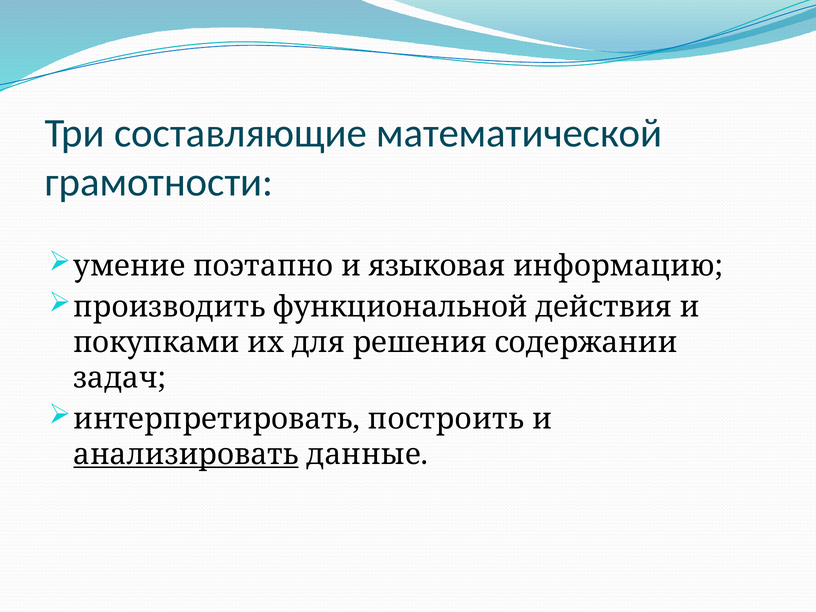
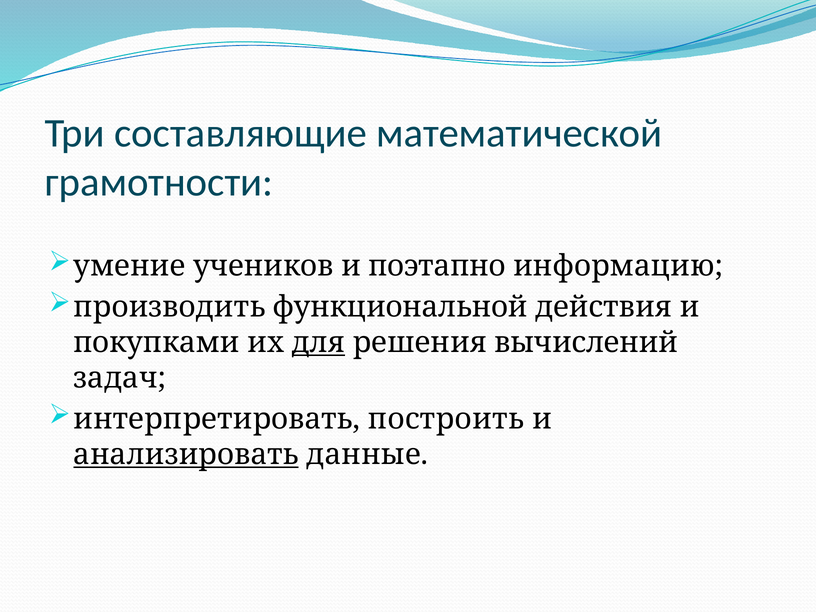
поэтапно: поэтапно -> учеников
языковая: языковая -> поэтапно
для underline: none -> present
содержании: содержании -> вычислений
